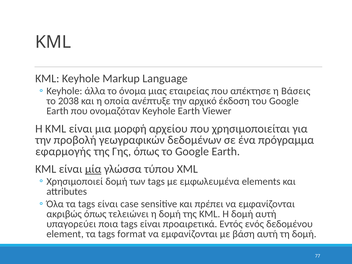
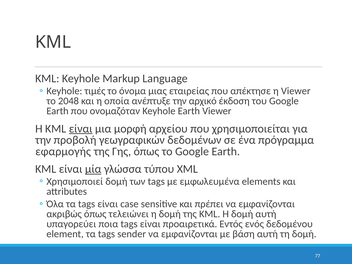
άλλα: άλλα -> τιμές
η Βάσεις: Βάσεις -> Viewer
2038: 2038 -> 2048
είναι at (81, 129) underline: none -> present
format: format -> sender
